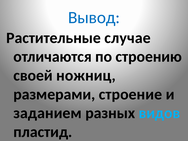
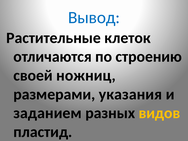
случае: случае -> клеток
строение: строение -> указания
видов colour: light blue -> yellow
